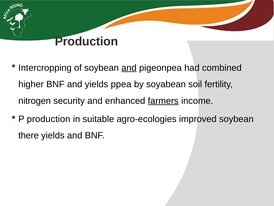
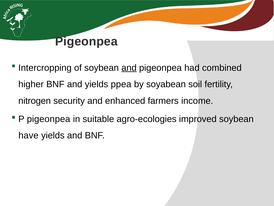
Production at (86, 41): Production -> Pigeonpea
farmers underline: present -> none
P production: production -> pigeonpea
there: there -> have
